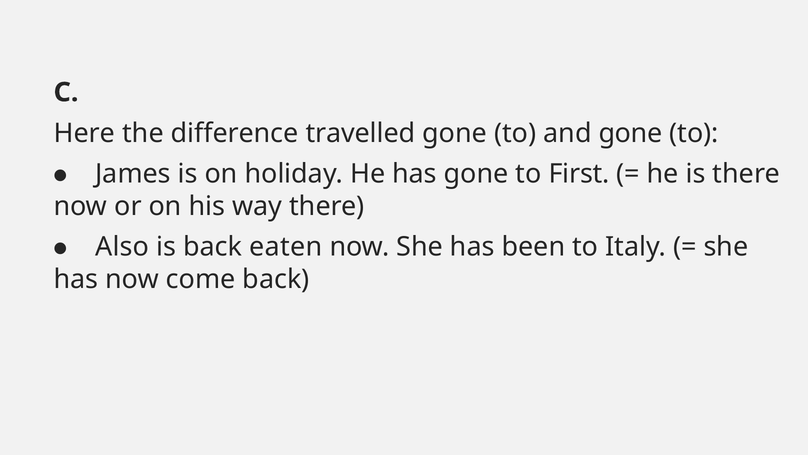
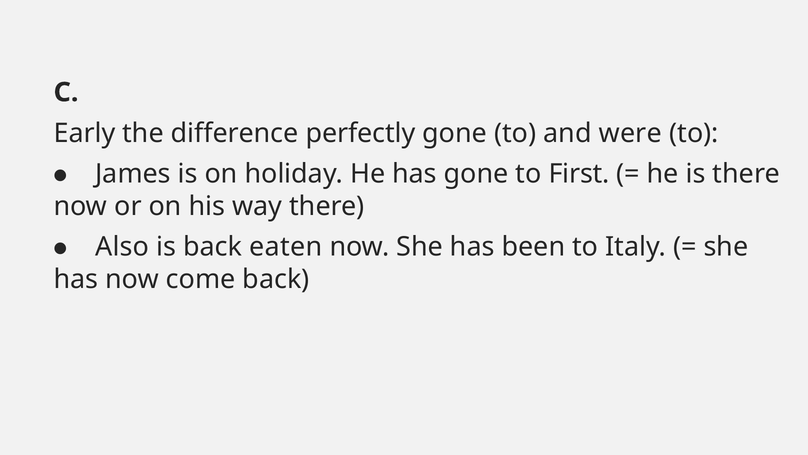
Here: Here -> Early
travelled: travelled -> perfectly
and gone: gone -> were
